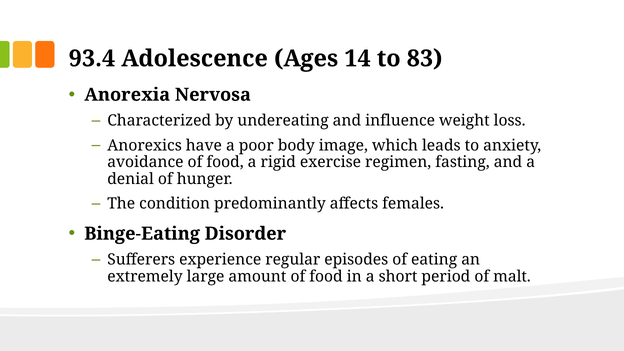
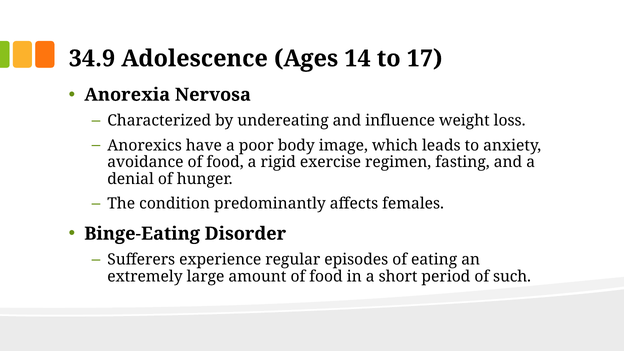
93.4: 93.4 -> 34.9
83: 83 -> 17
malt: malt -> such
